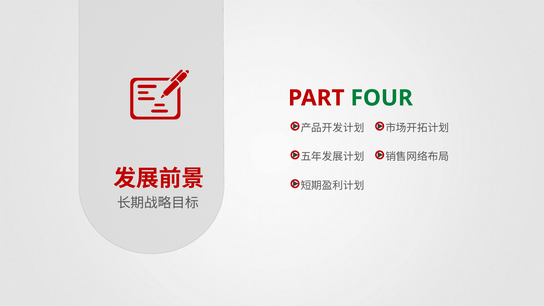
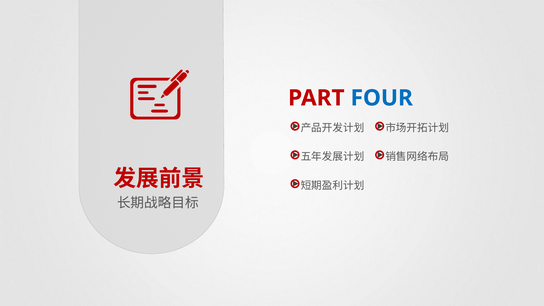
FOUR colour: green -> blue
